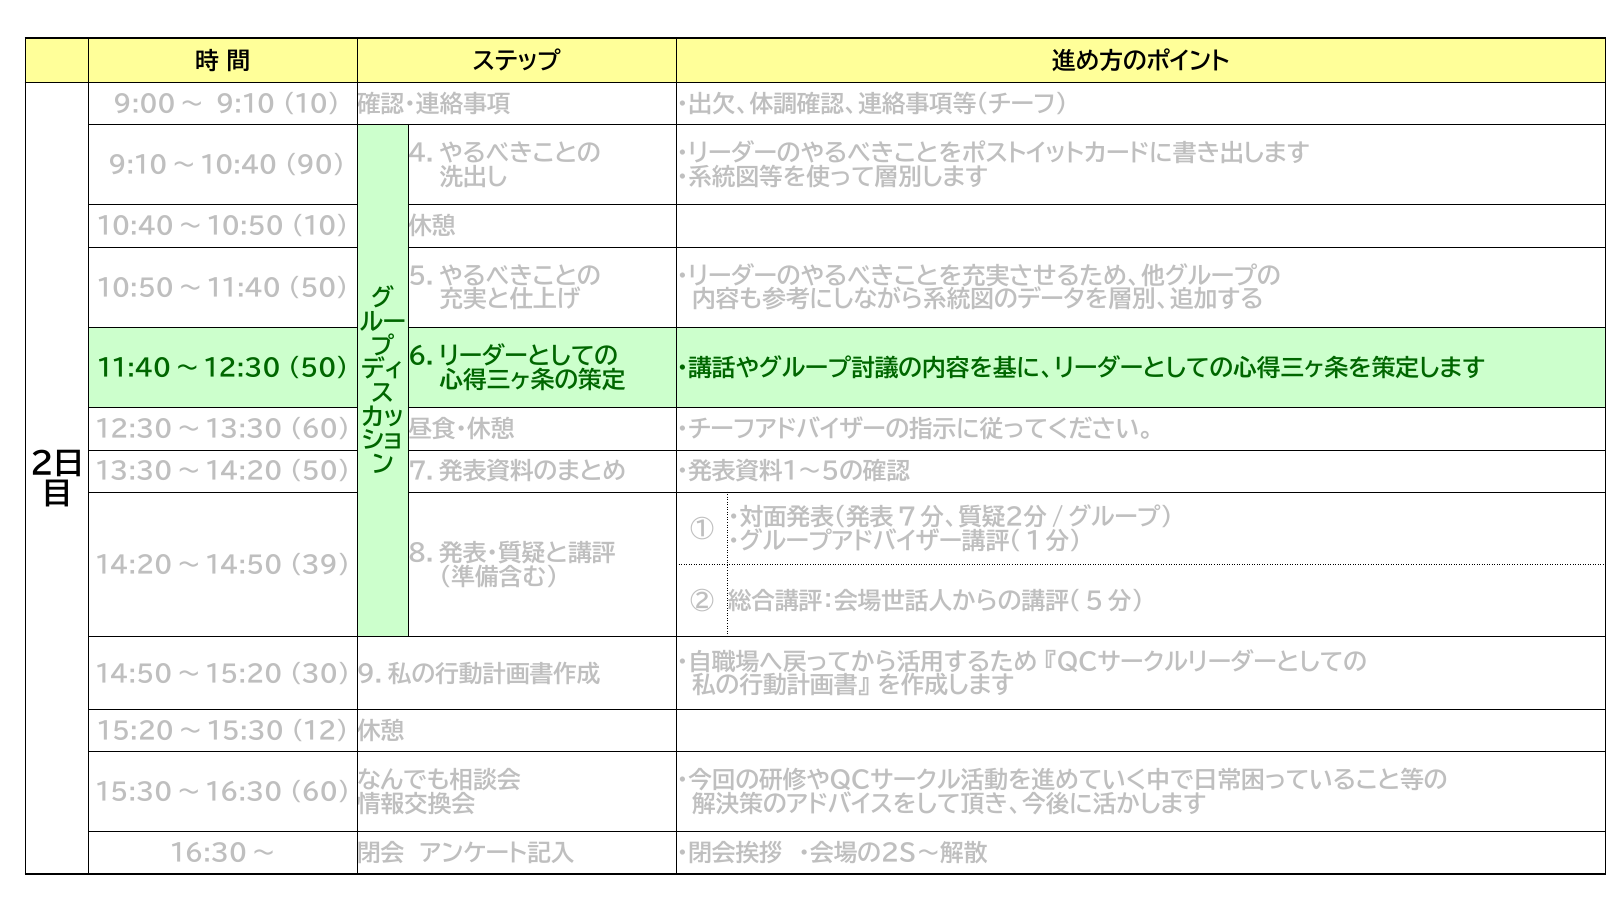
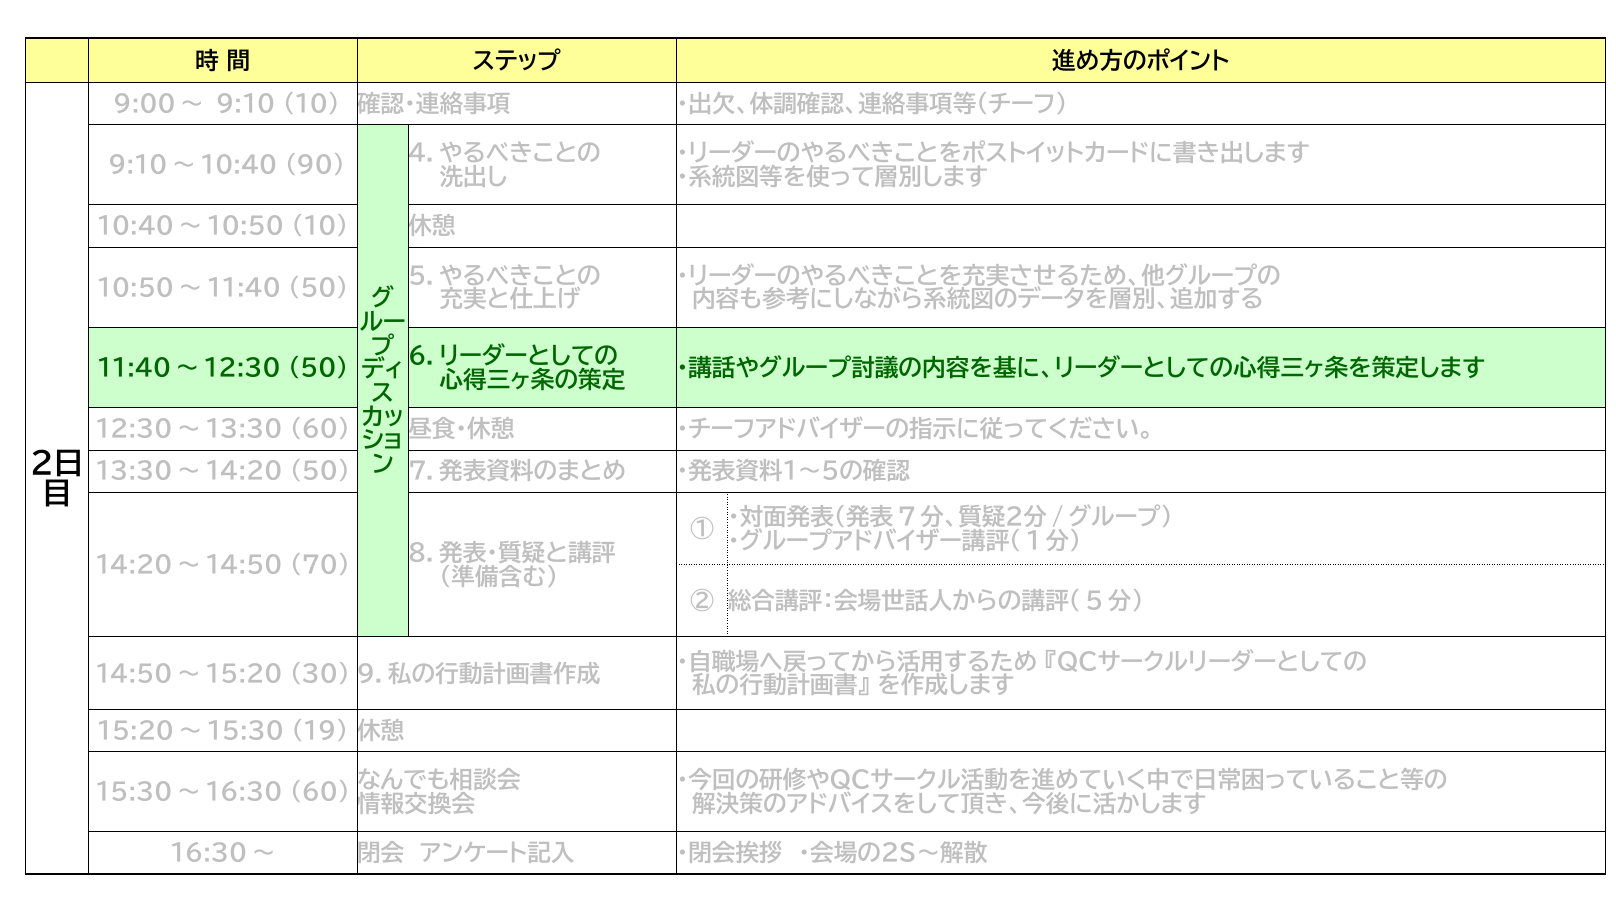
39: 39 -> 70
12: 12 -> 19
